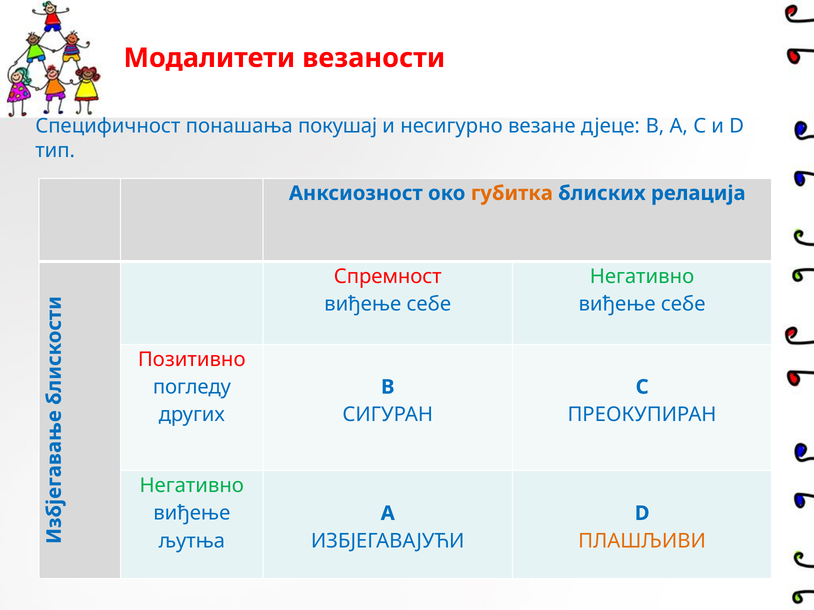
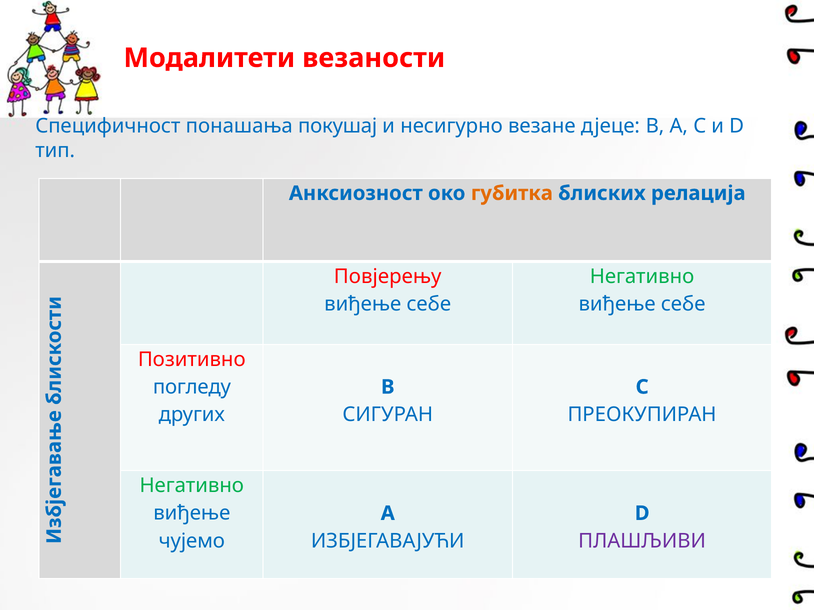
Спремност: Спремност -> Повјерењу
љутња: љутња -> чујемо
ПЛАШЉИВИ colour: orange -> purple
